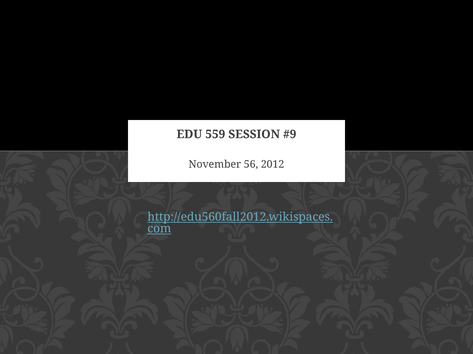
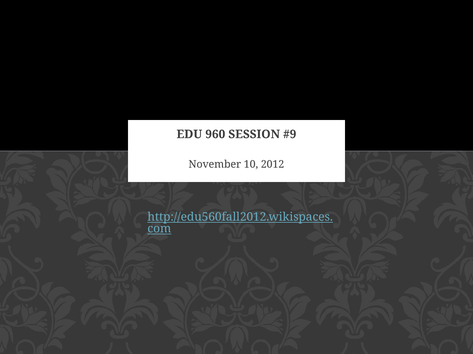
559: 559 -> 960
56: 56 -> 10
